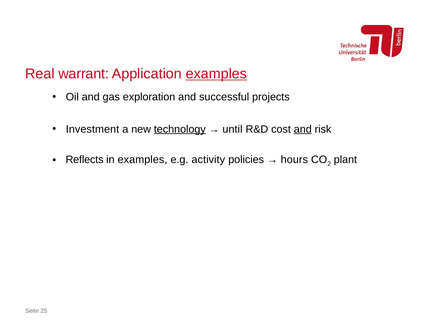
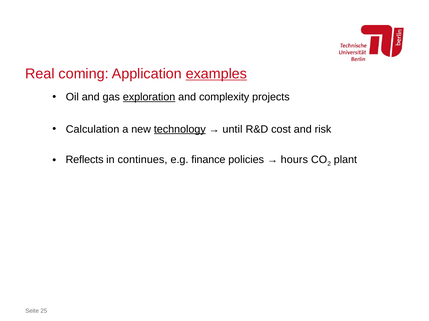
warrant: warrant -> coming
exploration underline: none -> present
successful: successful -> complexity
Investment: Investment -> Calculation
and at (303, 130) underline: present -> none
in examples: examples -> continues
activity: activity -> finance
